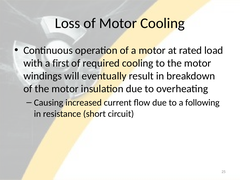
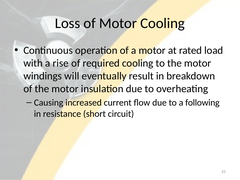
first: first -> rise
